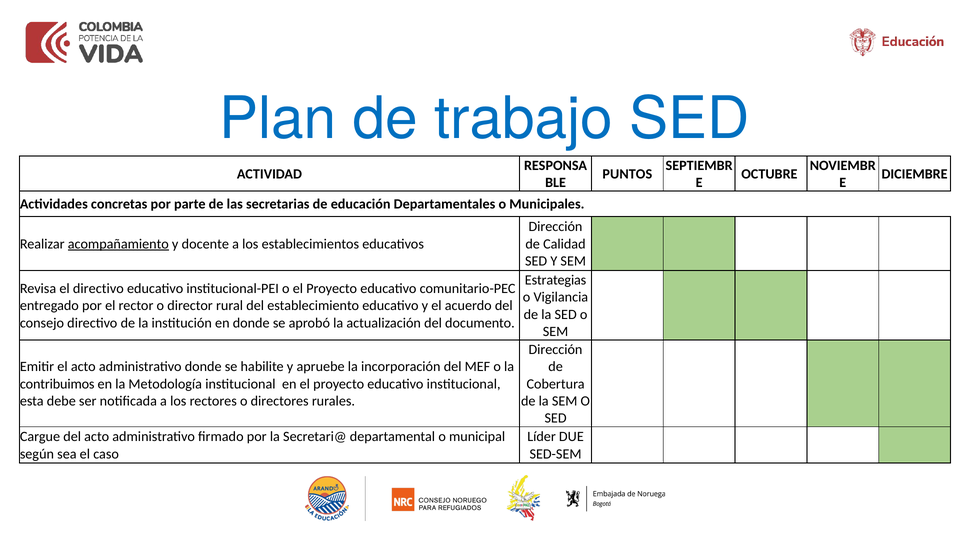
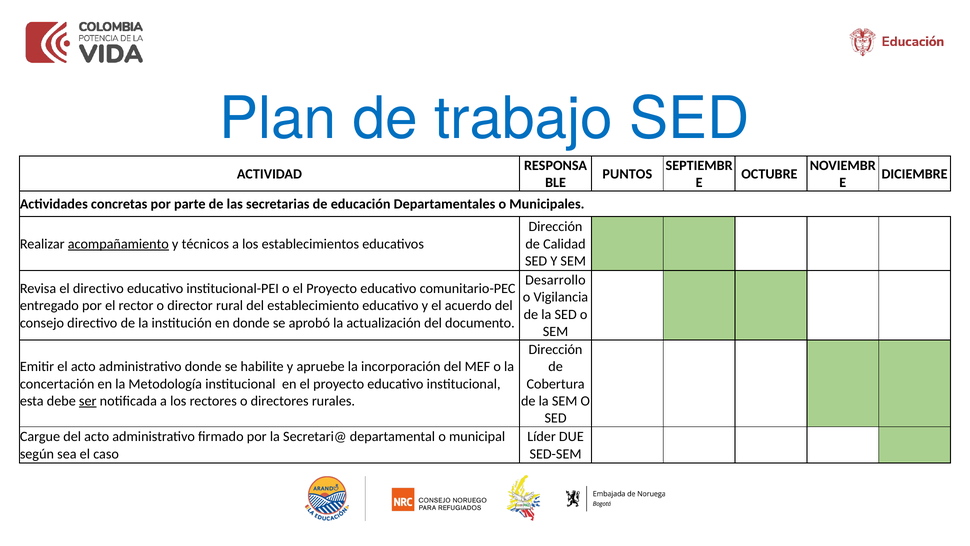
docente: docente -> técnicos
Estrategias: Estrategias -> Desarrollo
contribuimos: contribuimos -> concertación
ser underline: none -> present
